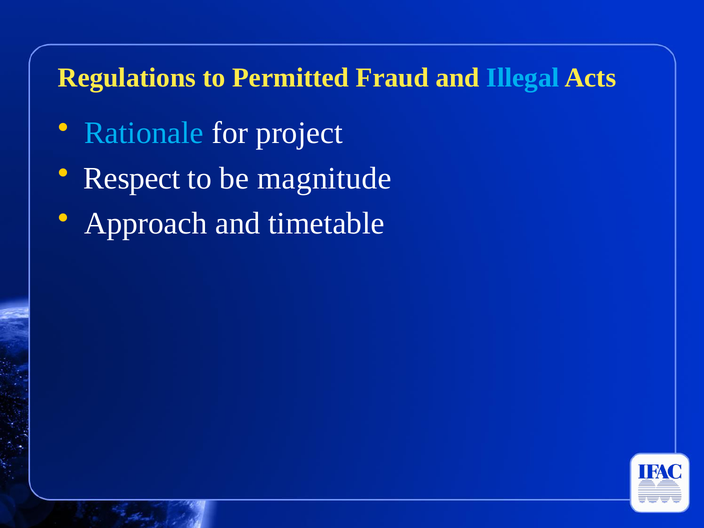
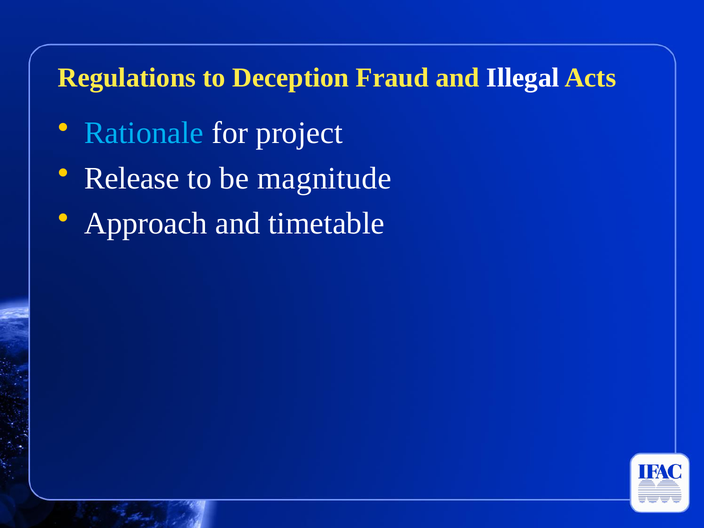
Permitted: Permitted -> Deception
Illegal colour: light blue -> white
Respect: Respect -> Release
